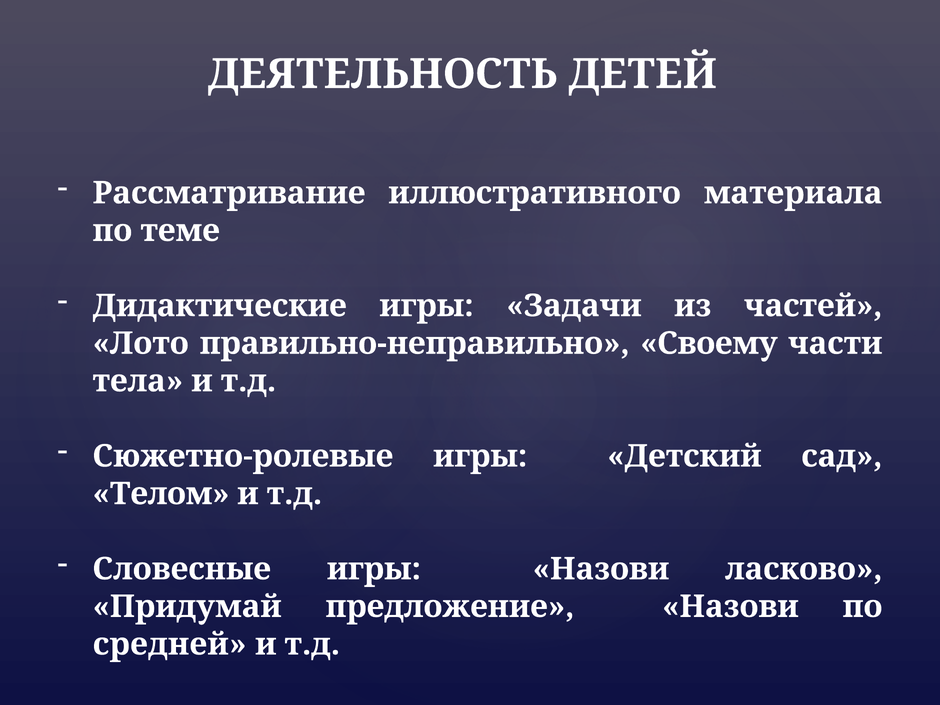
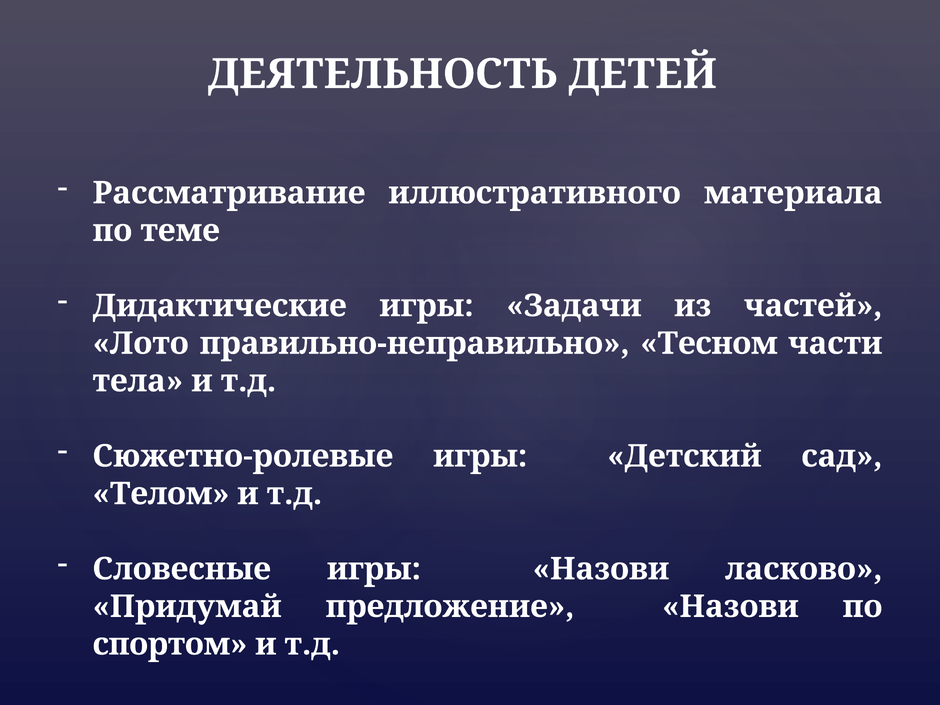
Своему: Своему -> Тесном
средней: средней -> спортом
